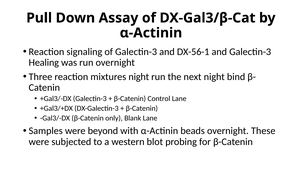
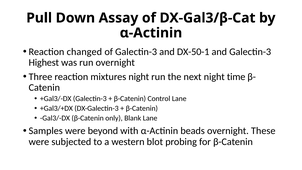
signaling: signaling -> changed
DX-56-1: DX-56-1 -> DX-50-1
Healing: Healing -> Highest
bind: bind -> time
